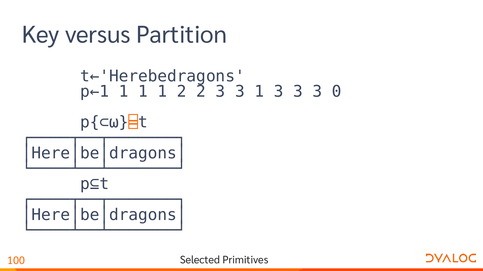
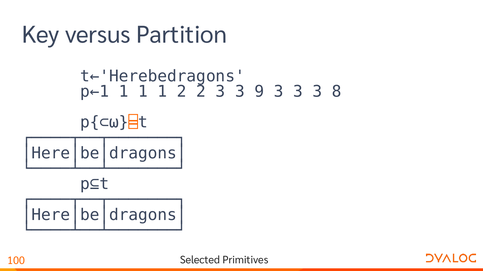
3 1: 1 -> 9
0: 0 -> 8
